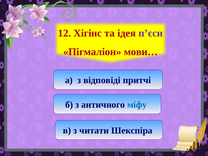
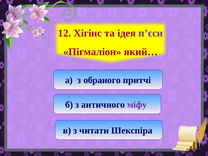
мови…: мови… -> який…
відповіді: відповіді -> обраного
міфу colour: blue -> purple
